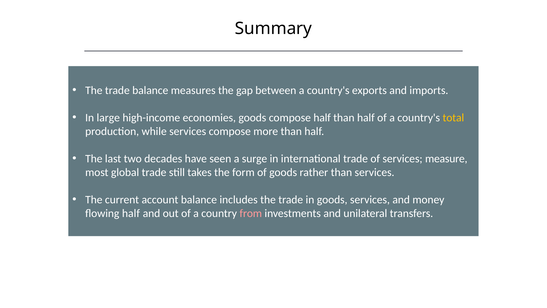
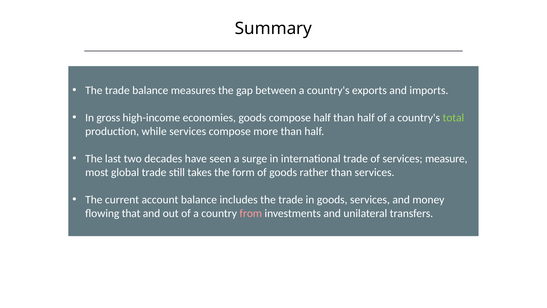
large: large -> gross
total colour: yellow -> light green
flowing half: half -> that
